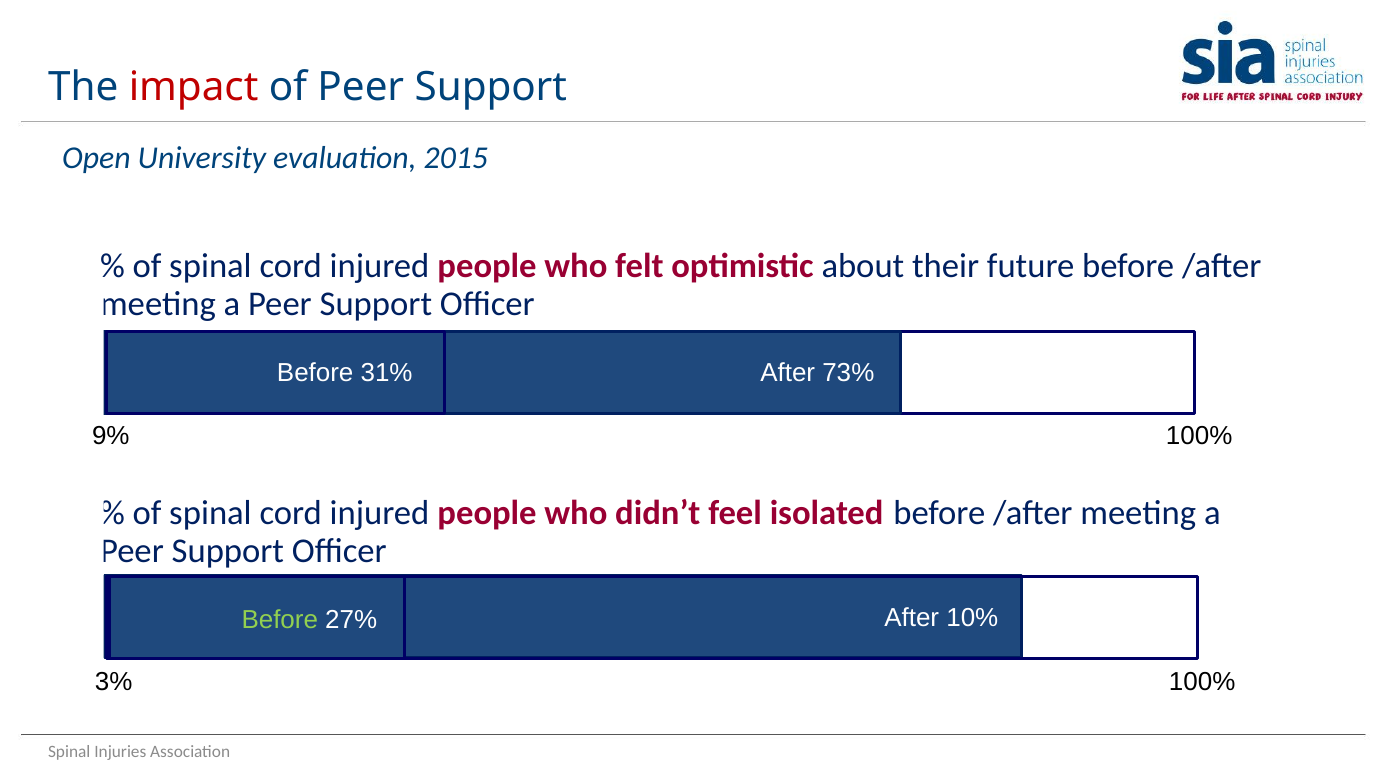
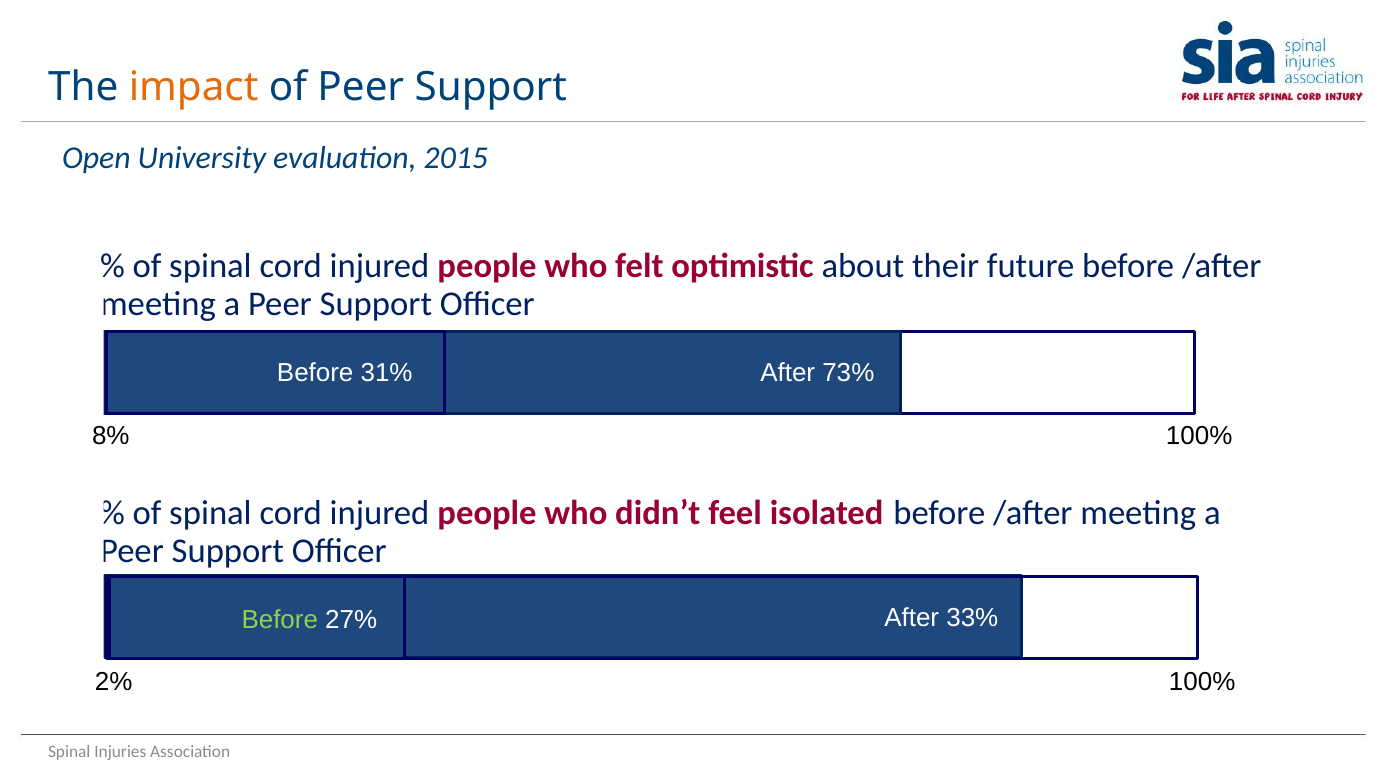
impact colour: red -> orange
9%: 9% -> 8%
10%: 10% -> 33%
3%: 3% -> 2%
